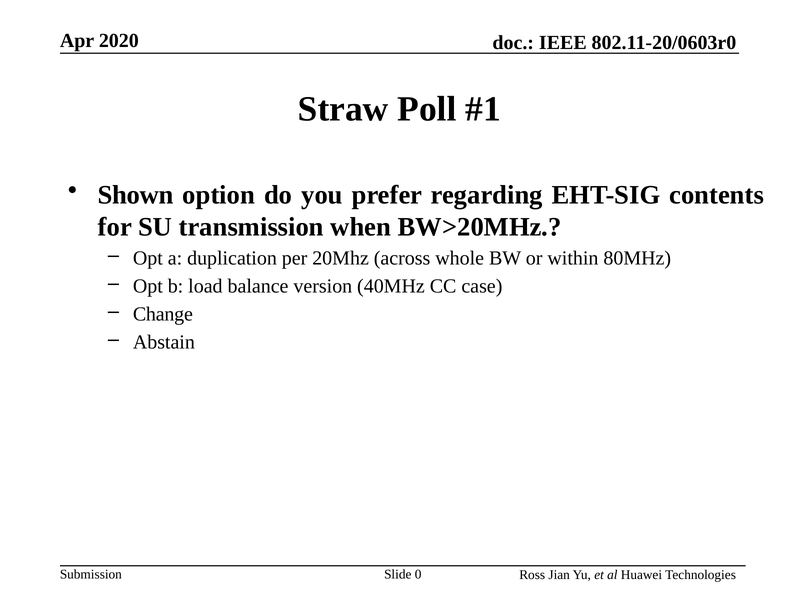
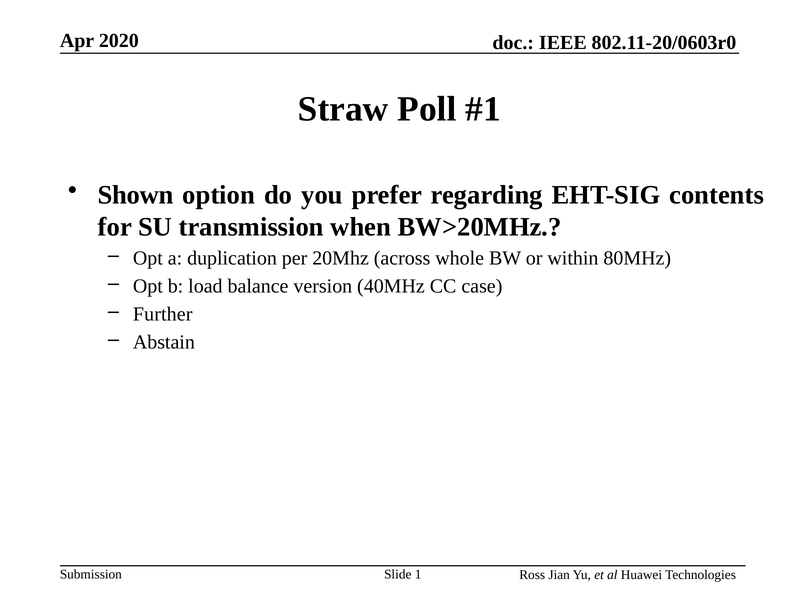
Change: Change -> Further
0: 0 -> 1
